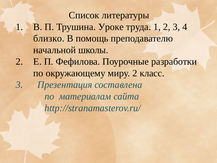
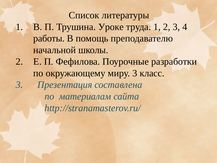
близко: близко -> работы
миру 2: 2 -> 3
